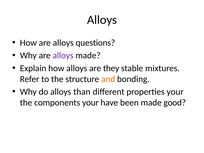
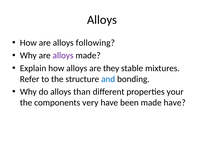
questions: questions -> following
and colour: orange -> blue
components your: your -> very
made good: good -> have
